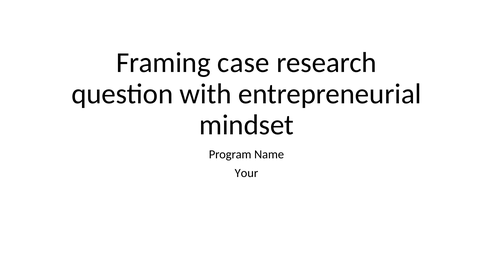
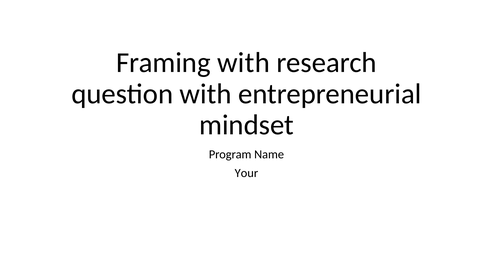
Framing case: case -> with
